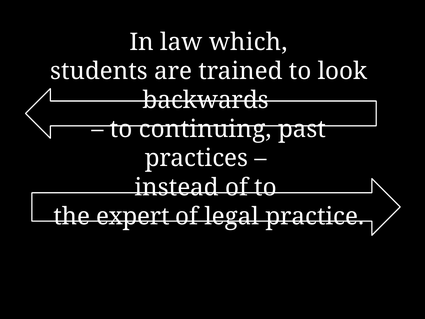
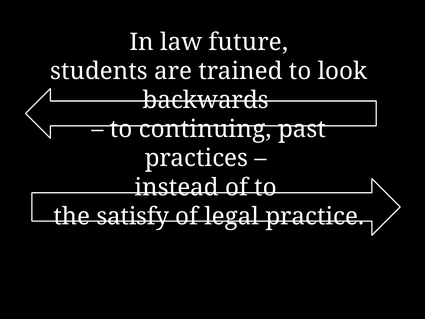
which: which -> future
expert: expert -> satisfy
